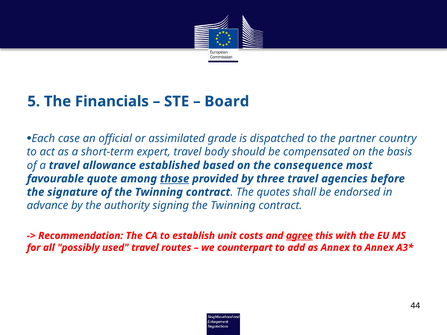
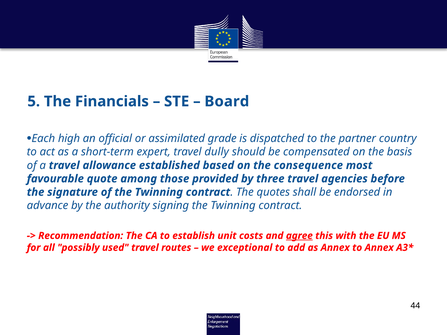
case: case -> high
body: body -> dully
those underline: present -> none
counterpart: counterpart -> exceptional
